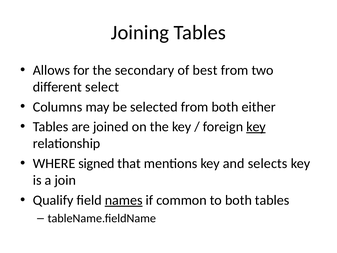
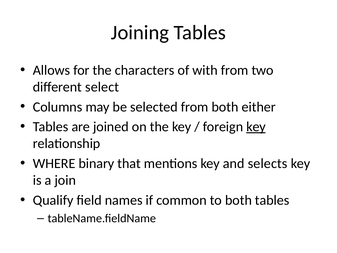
secondary: secondary -> characters
best: best -> with
signed: signed -> binary
names underline: present -> none
